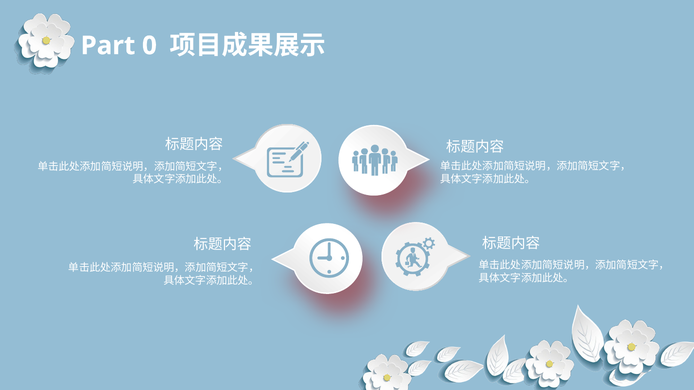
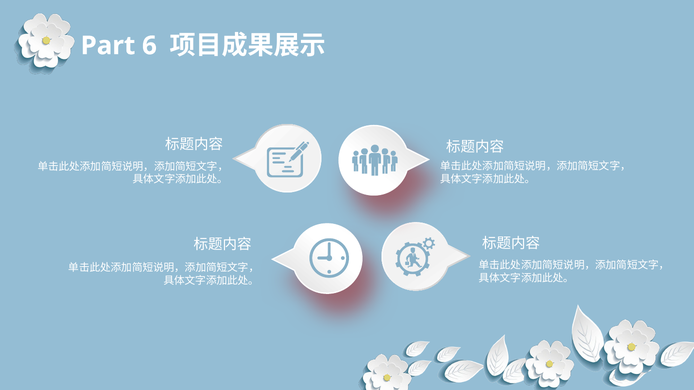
0: 0 -> 6
